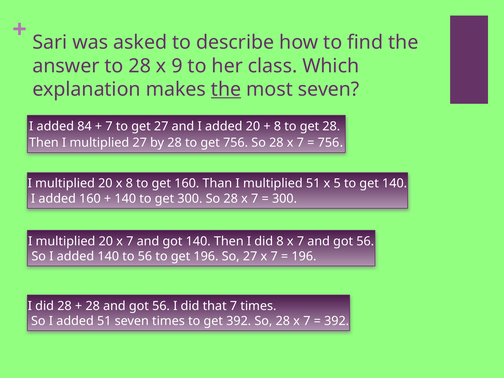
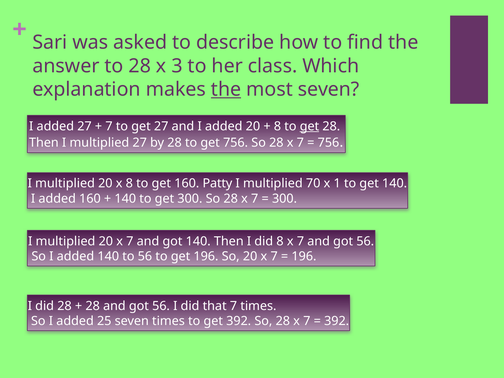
9: 9 -> 3
added 84: 84 -> 27
get at (309, 126) underline: none -> present
Than: Than -> Patty
multiplied 51: 51 -> 70
5: 5 -> 1
So 27: 27 -> 20
added 51: 51 -> 25
